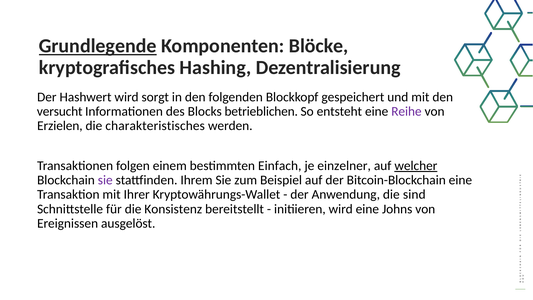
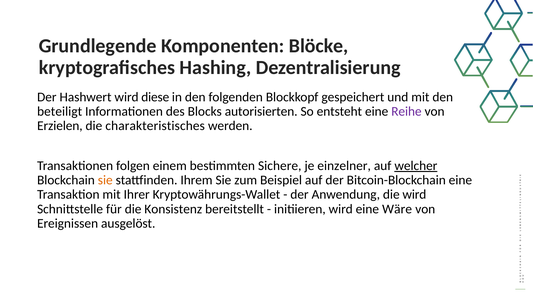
Grundlegende underline: present -> none
sorgt: sorgt -> diese
versucht: versucht -> beteiligt
betrieblichen: betrieblichen -> autorisierten
Einfach: Einfach -> Sichere
sie at (105, 180) colour: purple -> orange
die sind: sind -> wird
Johns: Johns -> Wäre
